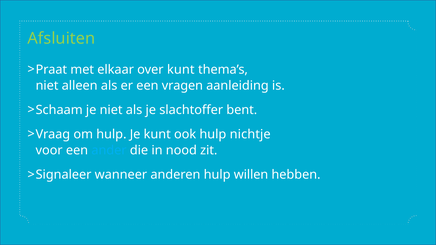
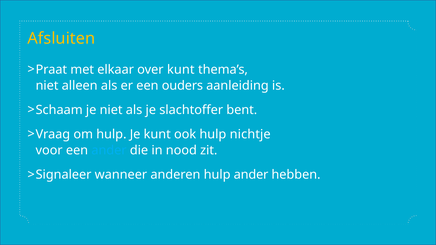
Afsluiten colour: light green -> yellow
vragen: vragen -> ouders
hulp willen: willen -> ander
